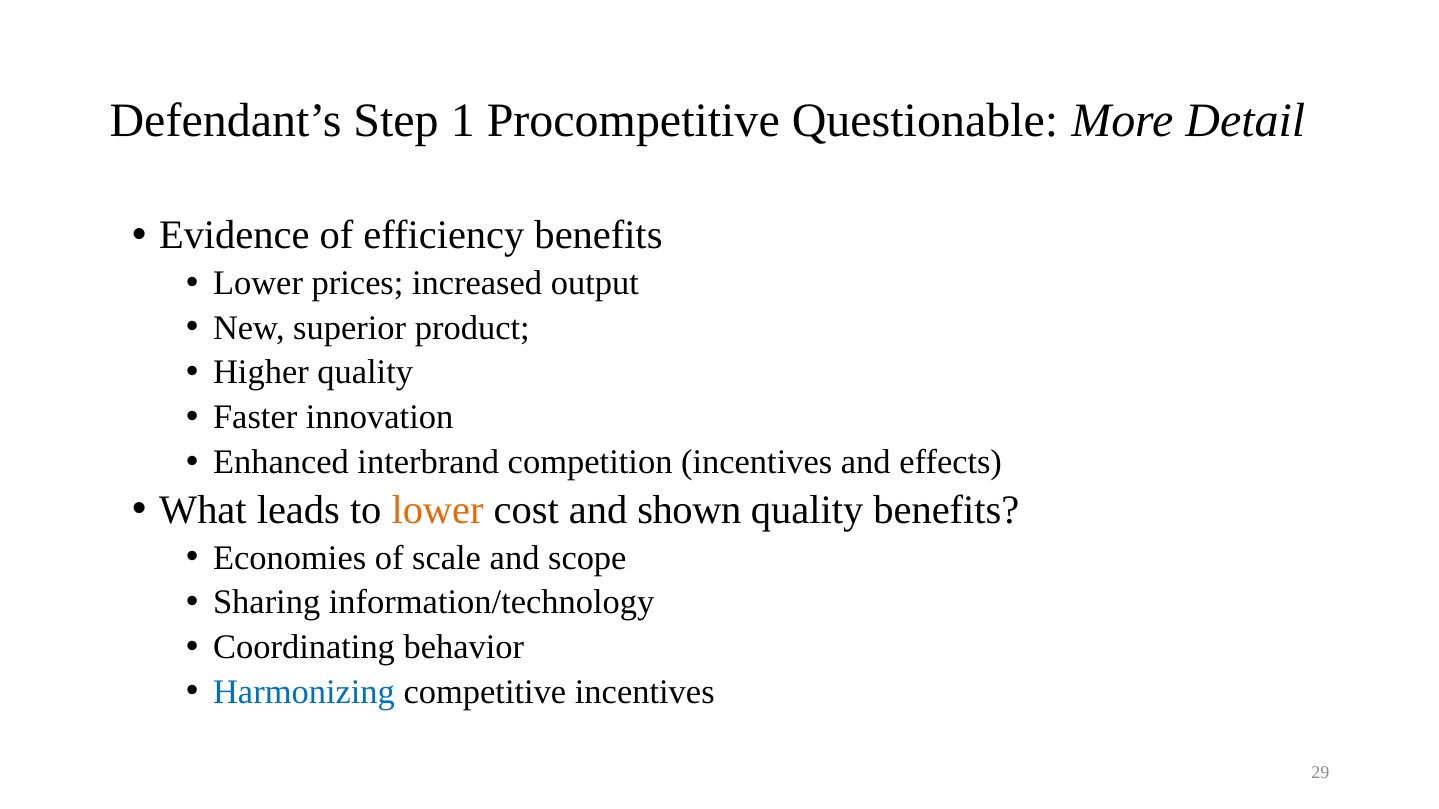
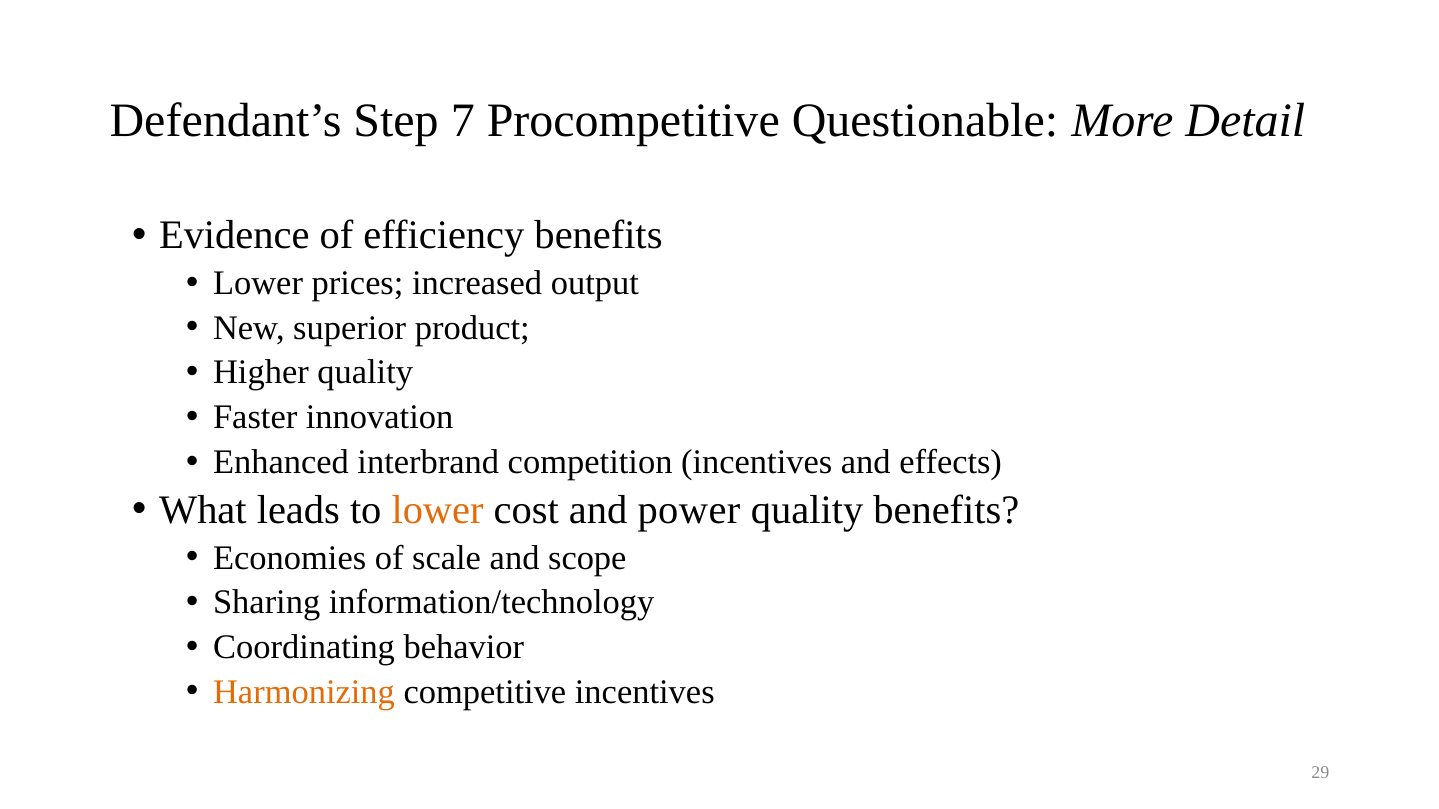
1: 1 -> 7
shown: shown -> power
Harmonizing colour: blue -> orange
